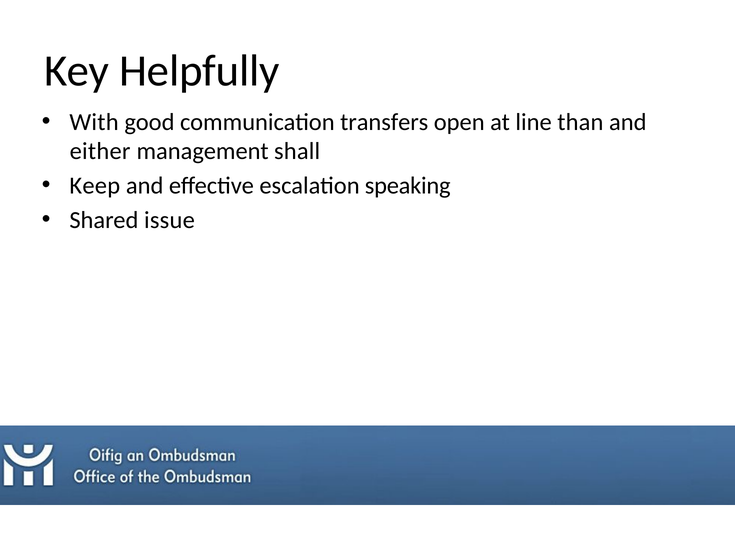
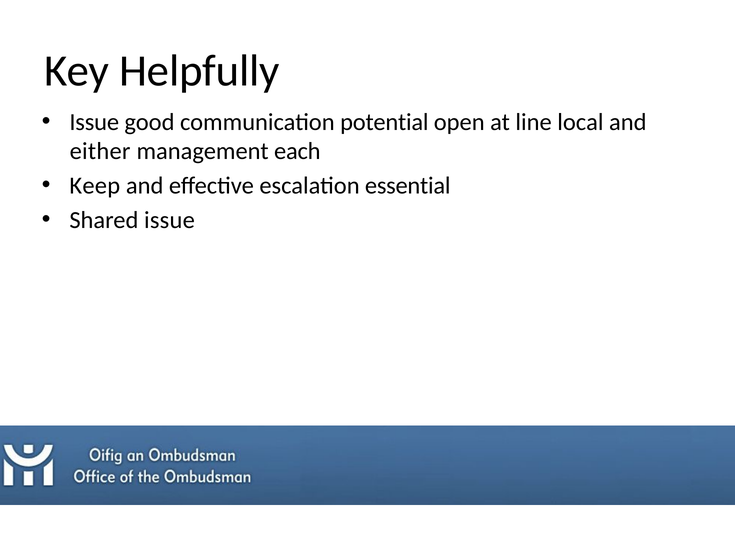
With at (94, 122): With -> Issue
transfers: transfers -> potential
than: than -> local
shall: shall -> each
speaking: speaking -> essential
